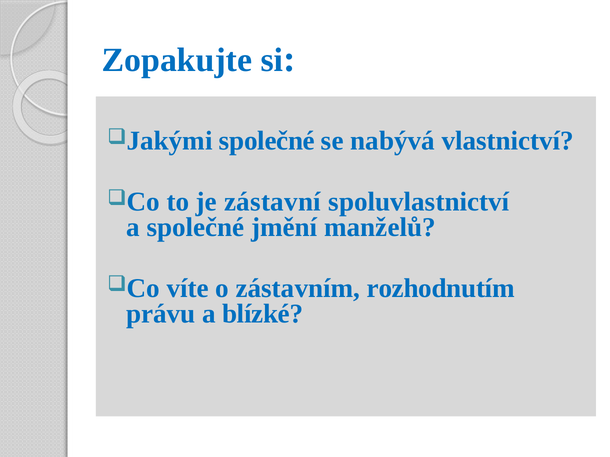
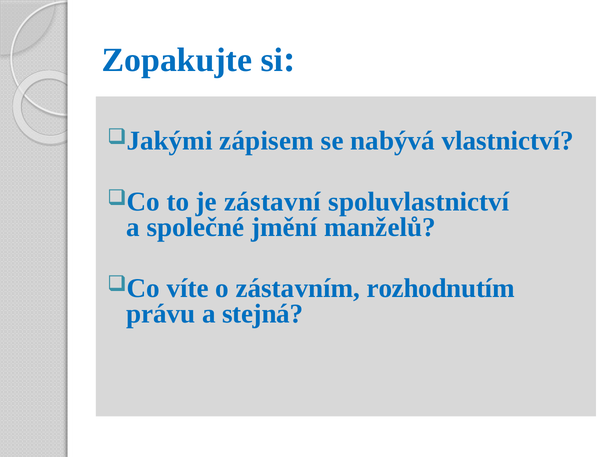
společné at (267, 141): společné -> zápisem
blízké: blízké -> stejná
